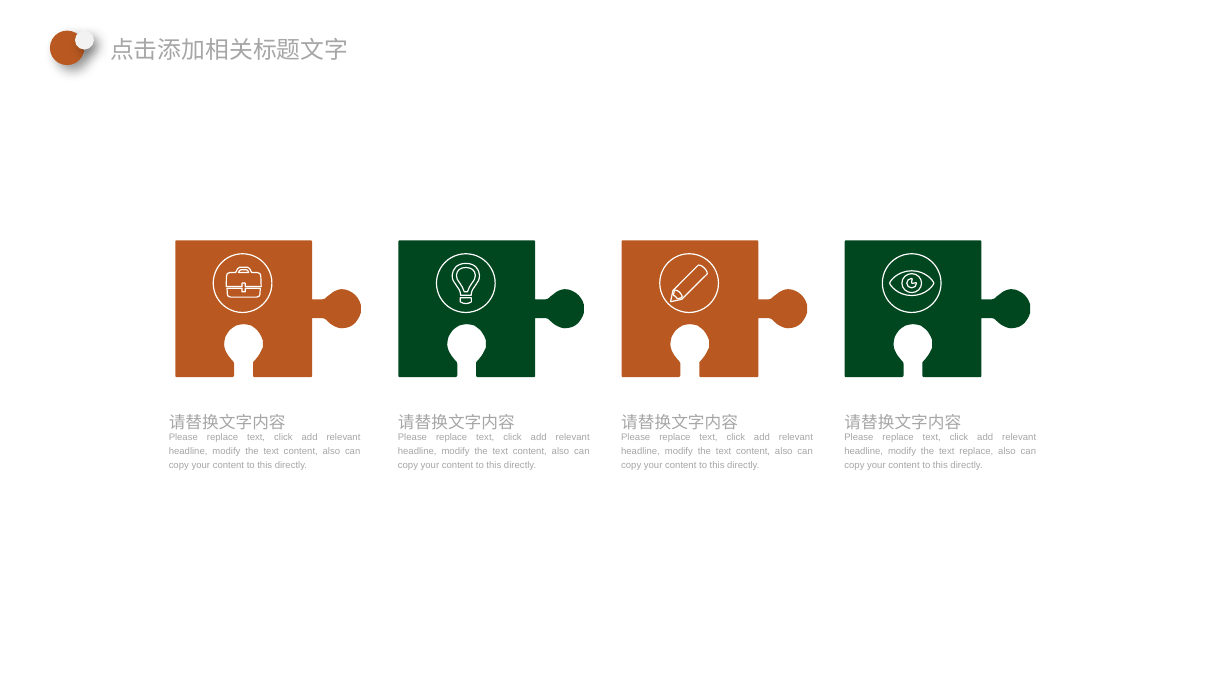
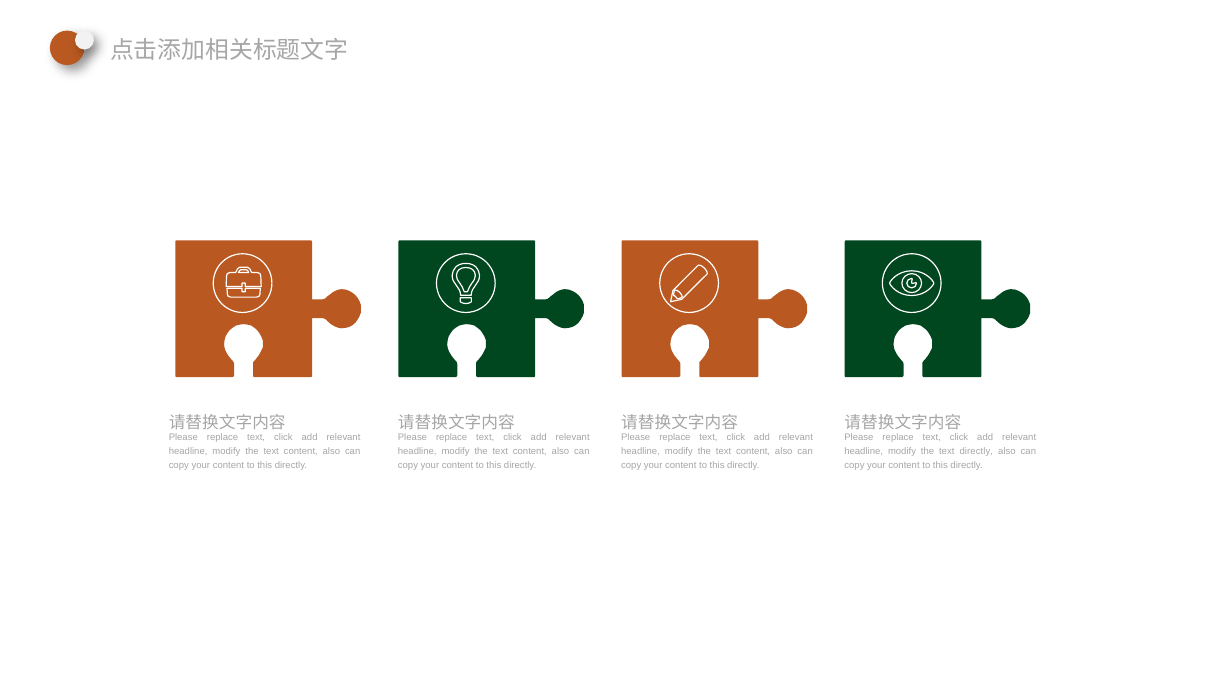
text replace: replace -> directly
